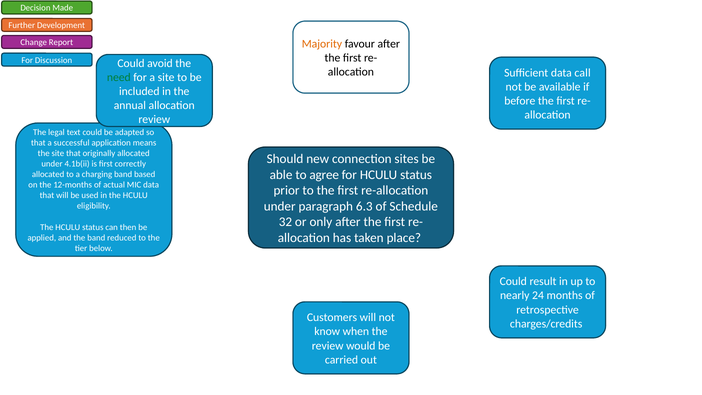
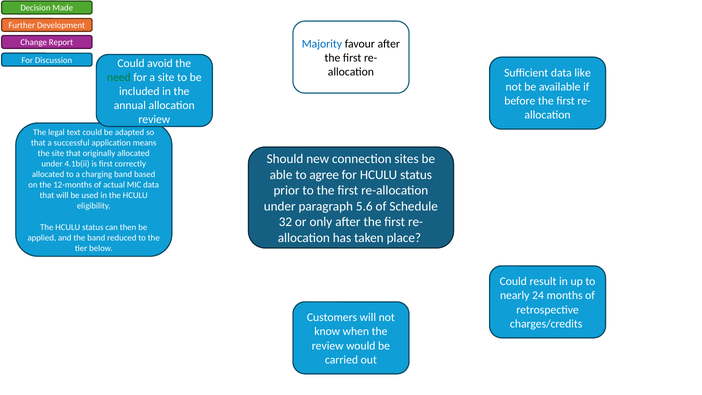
Majority colour: orange -> blue
call: call -> like
6.3: 6.3 -> 5.6
